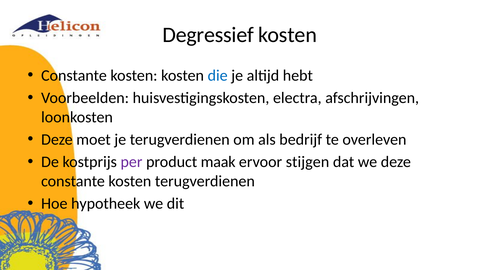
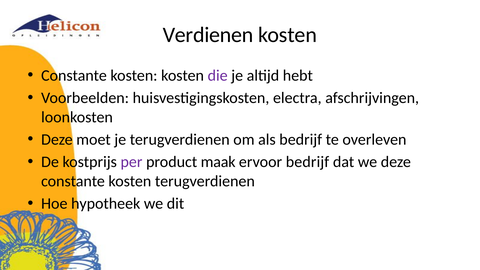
Degressief: Degressief -> Verdienen
die colour: blue -> purple
ervoor stijgen: stijgen -> bedrijf
